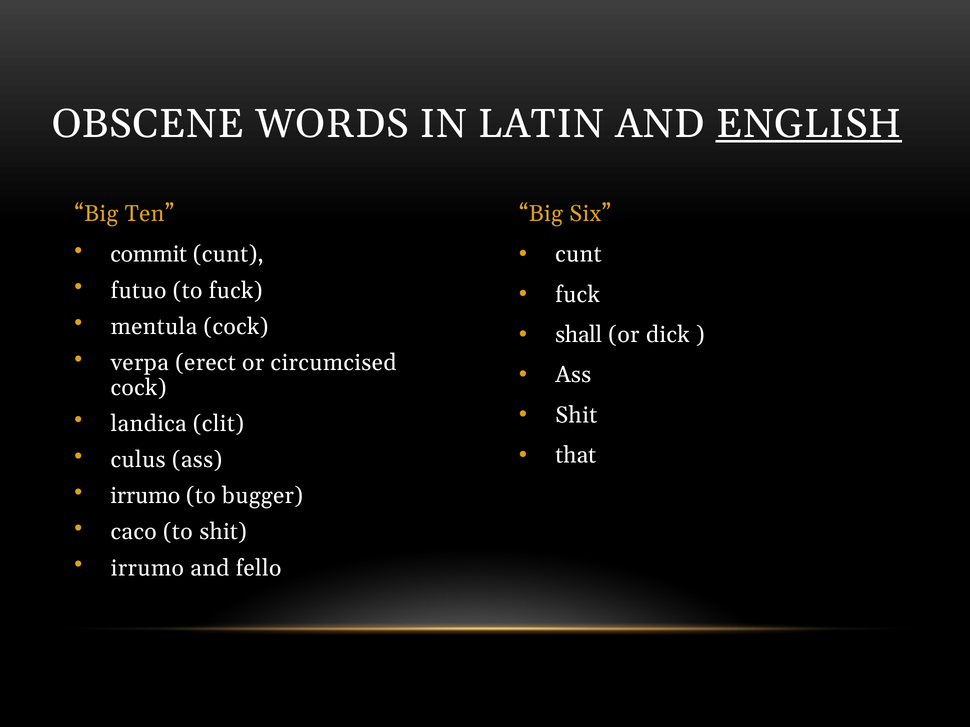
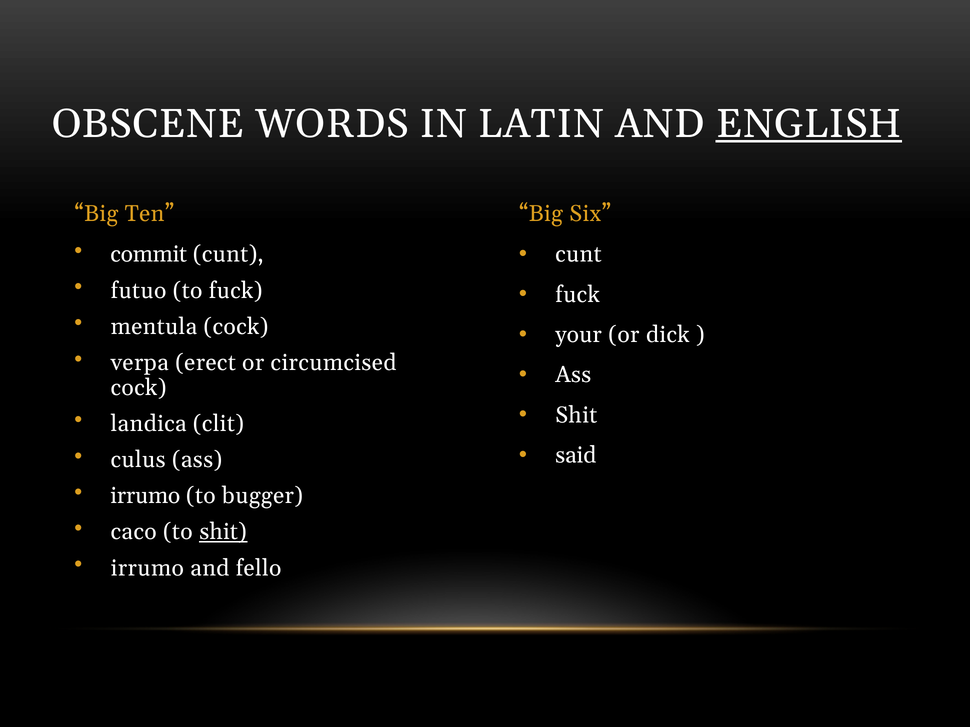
shall: shall -> your
that: that -> said
shit at (223, 532) underline: none -> present
